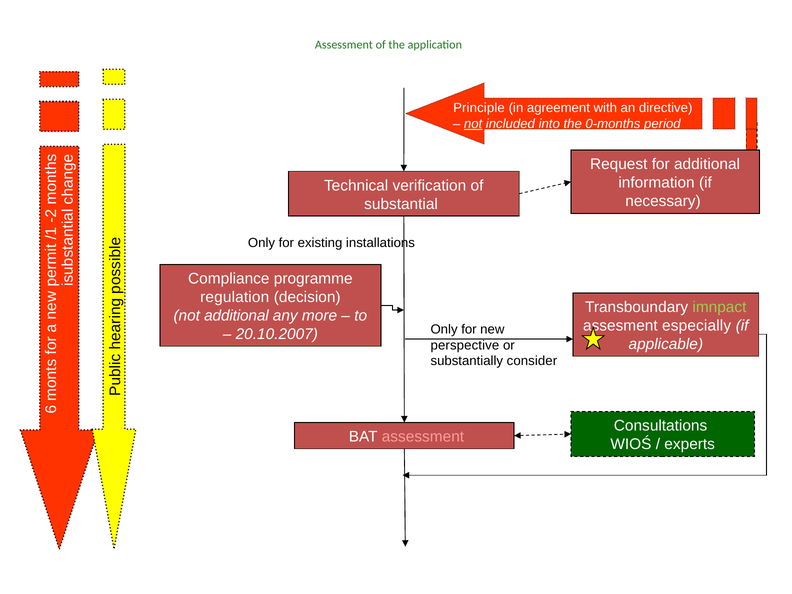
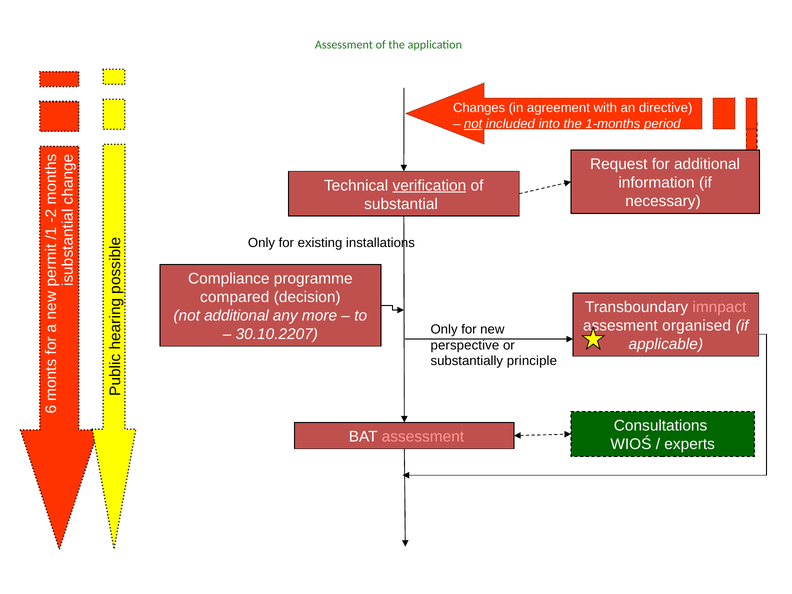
Principle: Principle -> Changes
0-months: 0-months -> 1-months
verification underline: none -> present
regulation: regulation -> compared
imnpact colour: light green -> pink
especially: especially -> organised
20.10.2007: 20.10.2007 -> 30.10.2207
consider: consider -> principle
